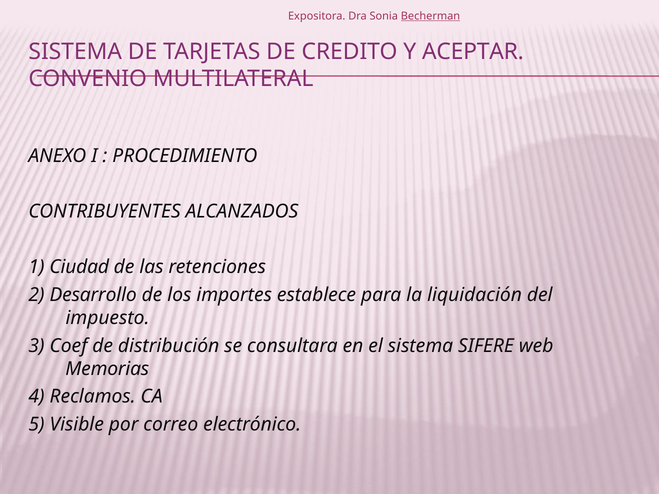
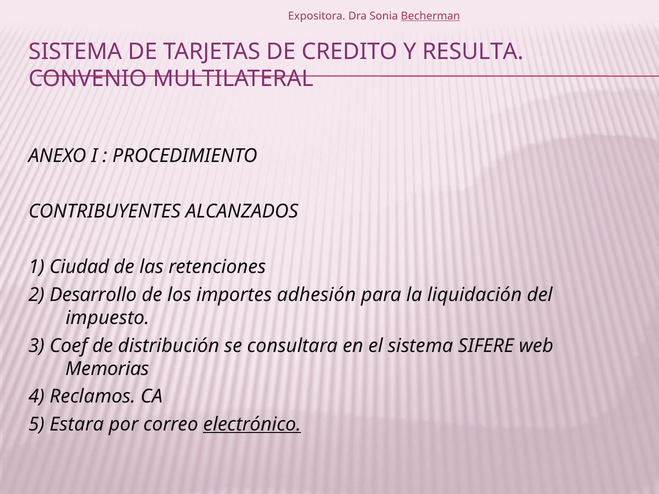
ACEPTAR: ACEPTAR -> RESULTA
establece: establece -> adhesión
Visible: Visible -> Estara
electrónico underline: none -> present
